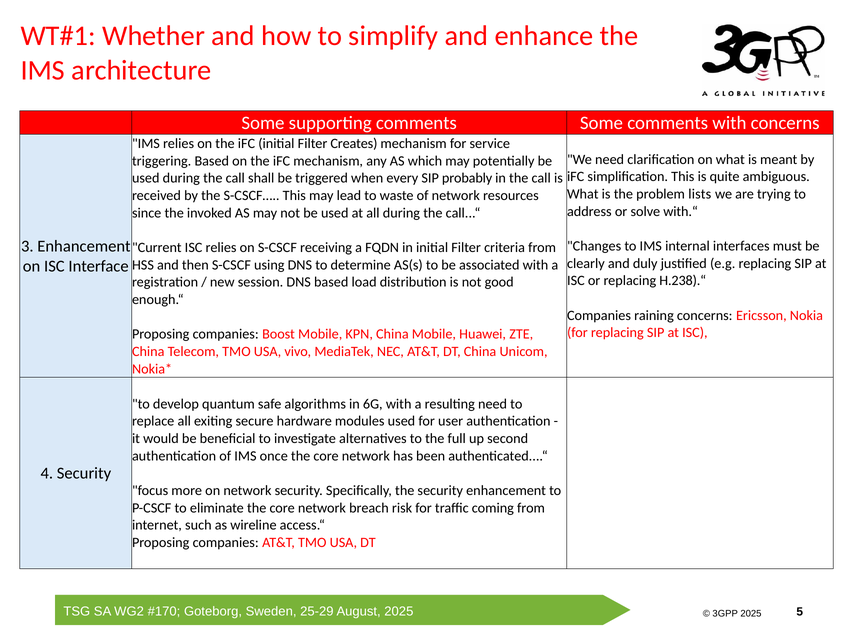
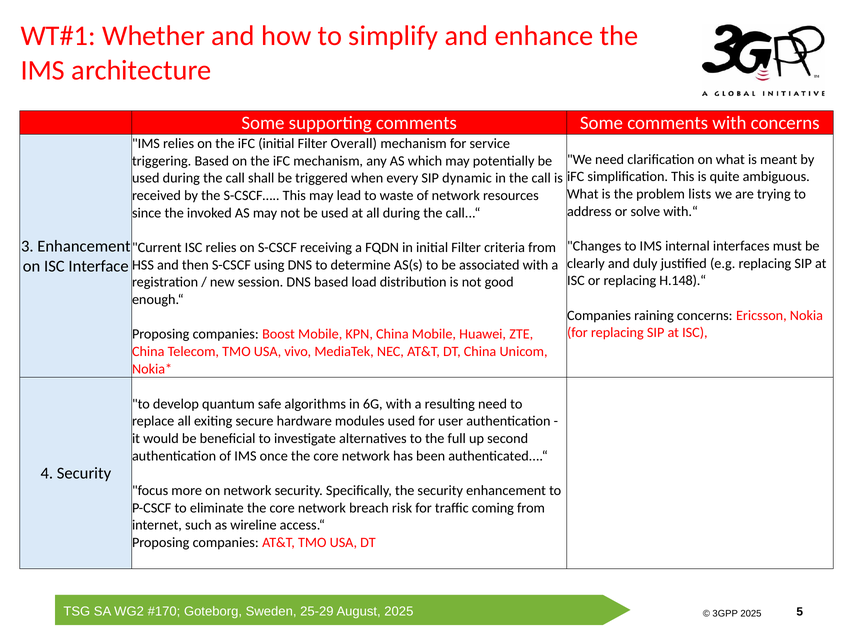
Creates: Creates -> Overall
probably: probably -> dynamic
H.238).“: H.238).“ -> H.148).“
